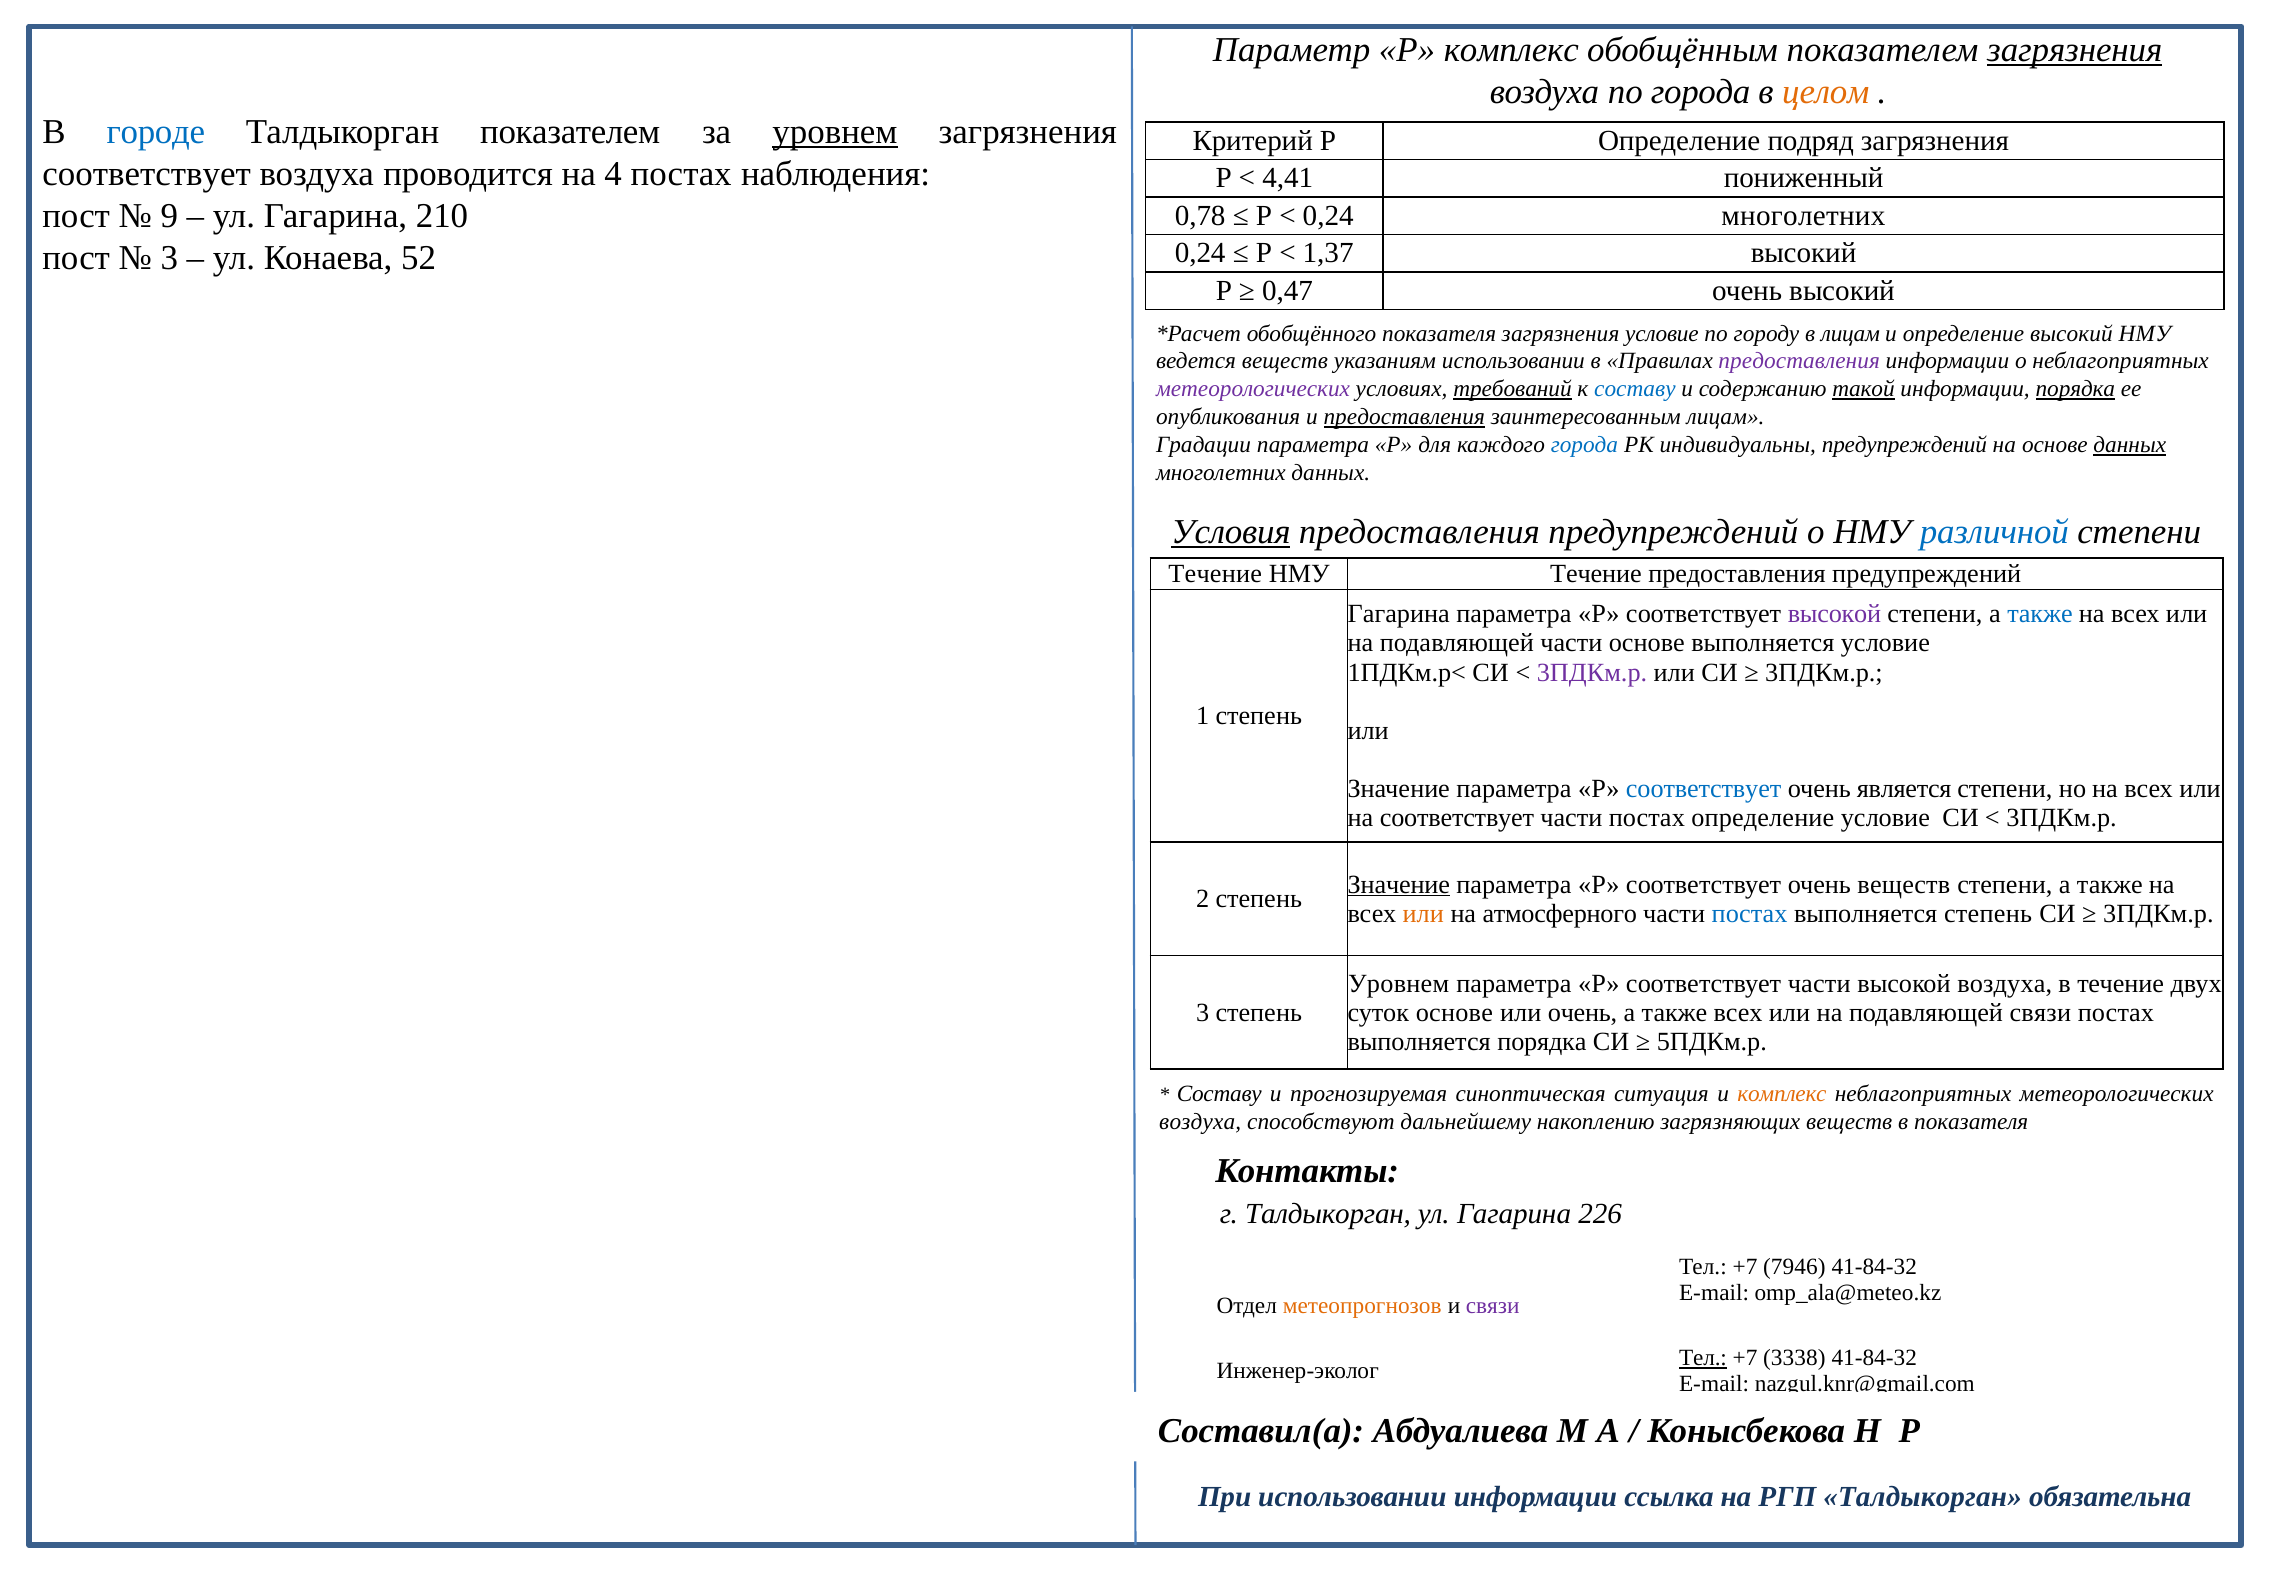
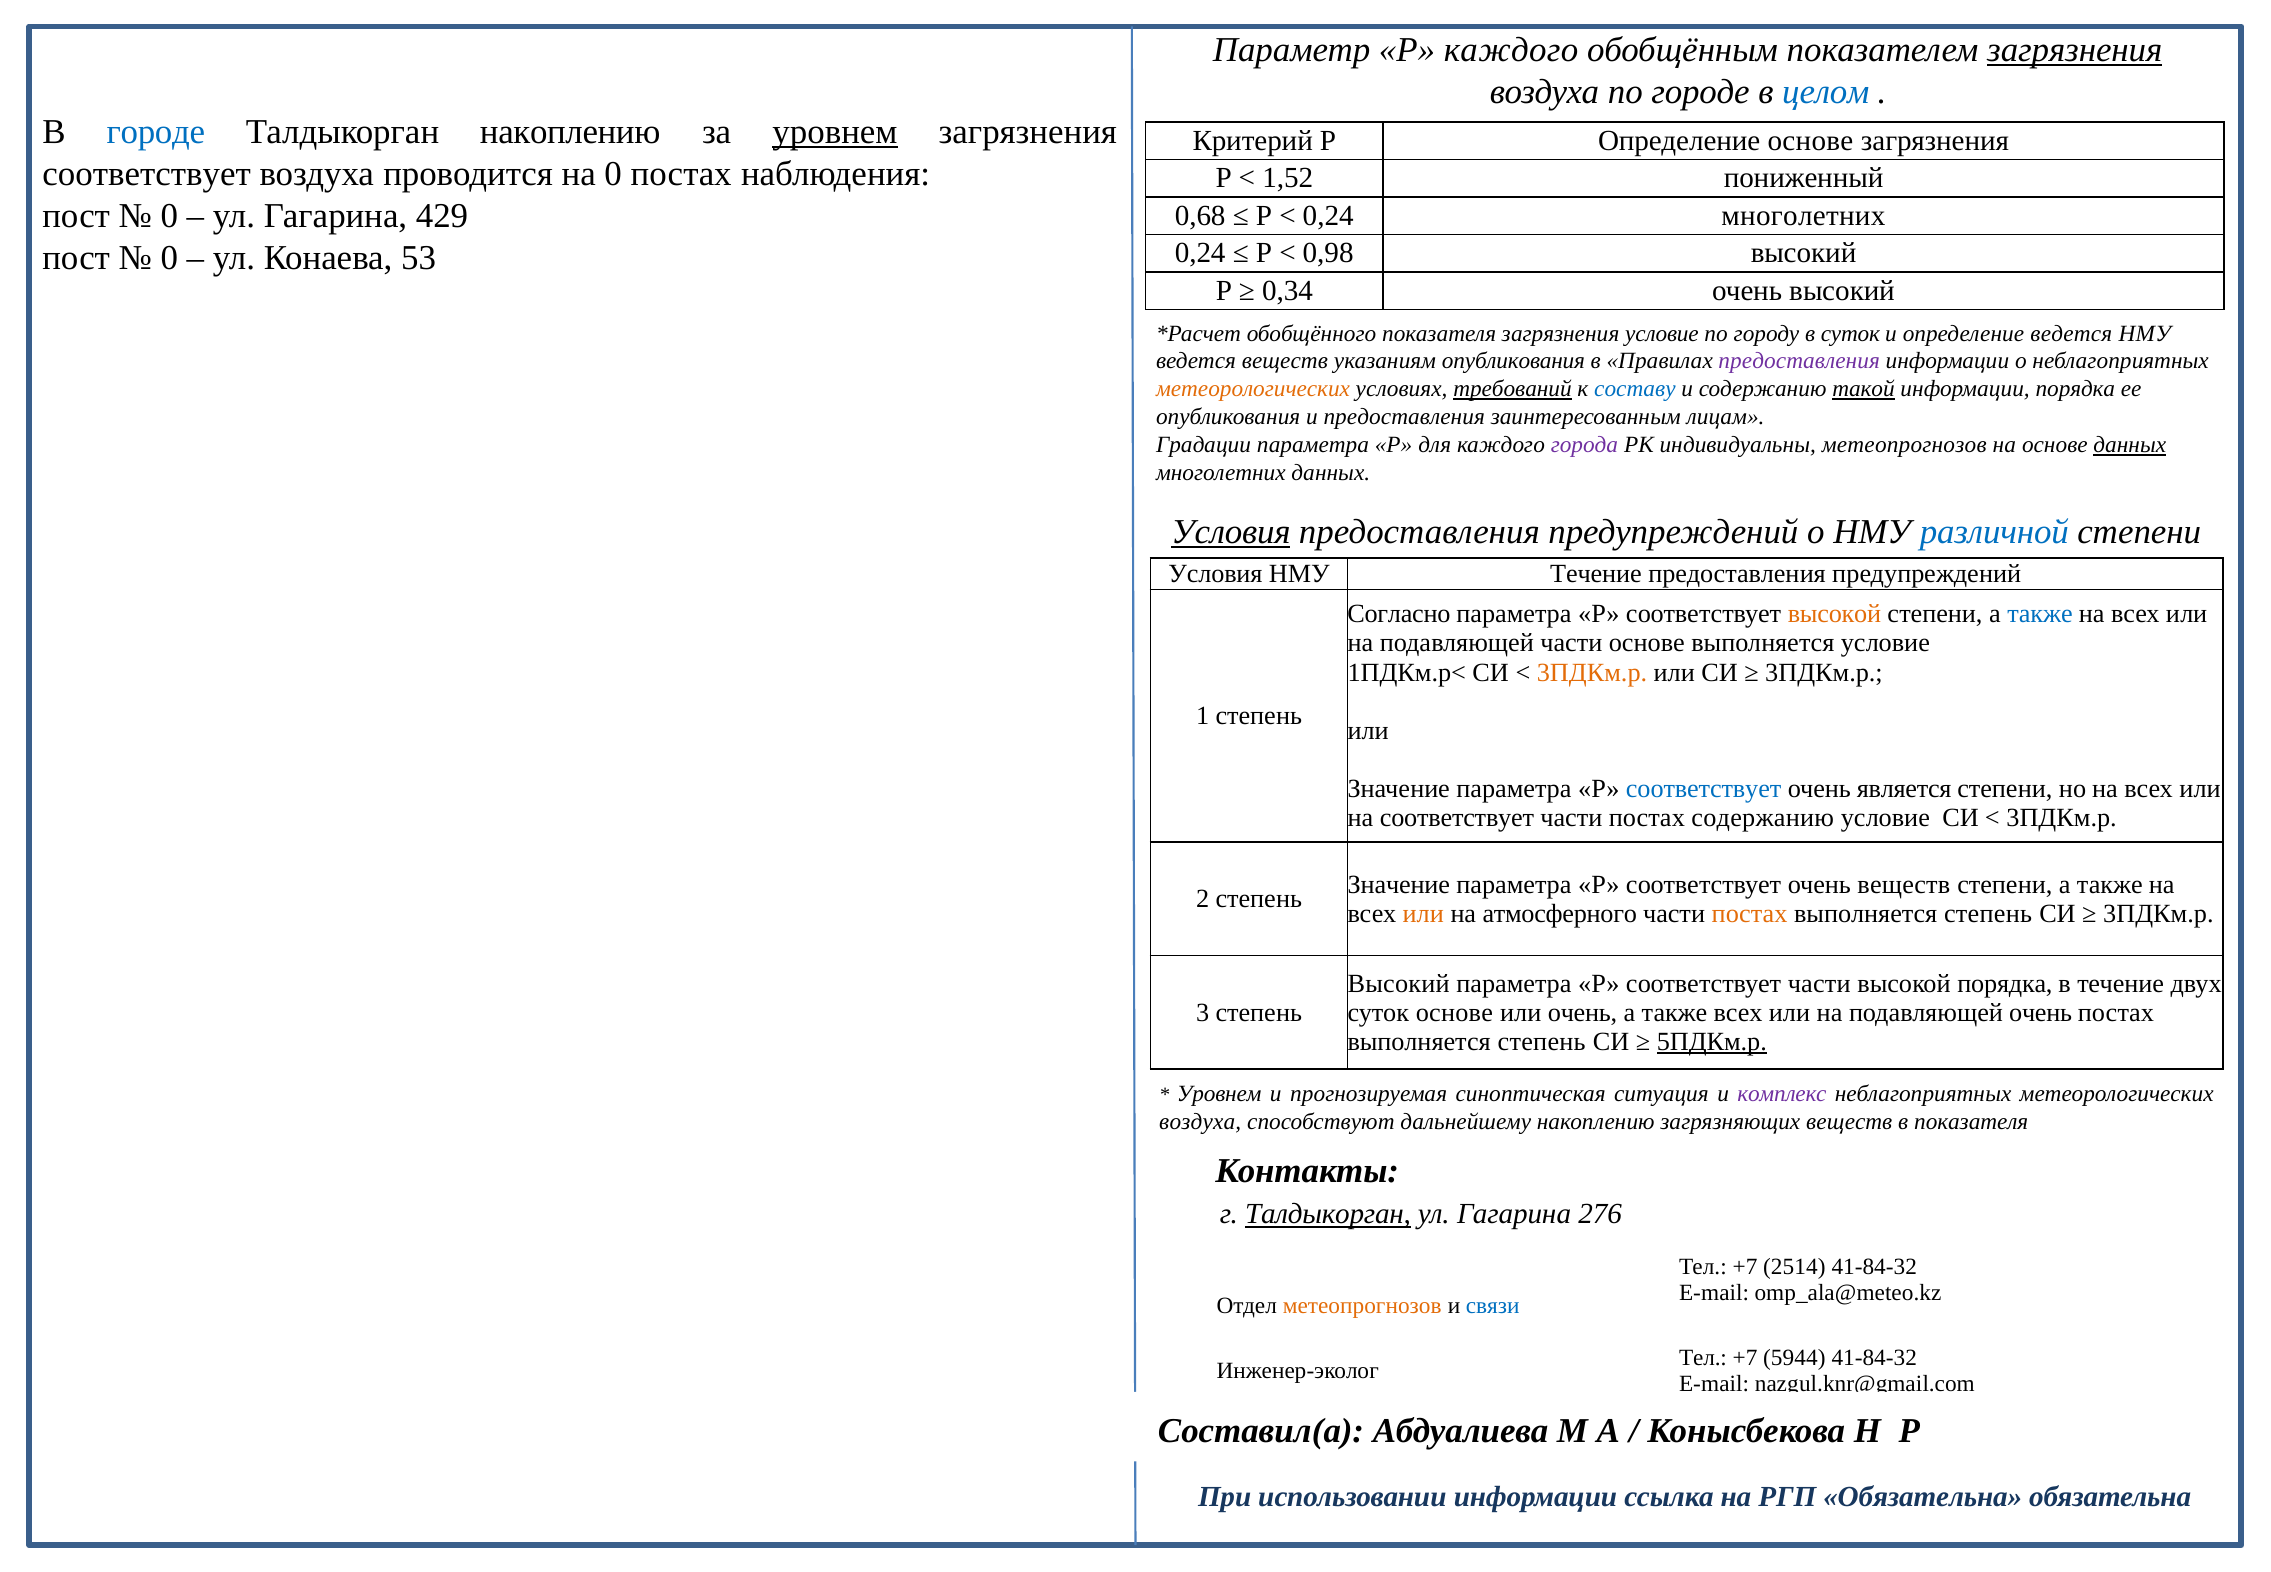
Р комплекс: комплекс -> каждого
по города: города -> городе
целом colour: orange -> blue
Талдыкорган показателем: показателем -> накоплению
Определение подряд: подряд -> основе
на 4: 4 -> 0
4,41: 4,41 -> 1,52
9 at (169, 216): 9 -> 0
210: 210 -> 429
0,78: 0,78 -> 0,68
1,37: 1,37 -> 0,98
3 at (169, 258): 3 -> 0
52: 52 -> 53
0,47: 0,47 -> 0,34
в лицам: лицам -> суток
определение высокий: высокий -> ведется
указаниям использовании: использовании -> опубликования
метеорологических at (1253, 389) colour: purple -> orange
порядка at (2075, 389) underline: present -> none
предоставления at (1404, 417) underline: present -> none
города at (1584, 445) colour: blue -> purple
индивидуальны предупреждений: предупреждений -> метеопрогнозов
Течение at (1215, 574): Течение -> Условия
Гагарина at (1399, 614): Гагарина -> Согласно
высокой at (1834, 614) colour: purple -> orange
3ПДКм.р at (1592, 672) colour: purple -> orange
постах определение: определение -> содержанию
Значение at (1399, 884) underline: present -> none
постах at (1750, 914) colour: blue -> orange
Уровнем at (1399, 984): Уровнем -> Высокий
высокой воздуха: воздуха -> порядка
подавляющей связи: связи -> очень
порядка at (1542, 1042): порядка -> степень
5ПДКм.р underline: none -> present
Составу at (1219, 1094): Составу -> Уровнем
комплекс at (1782, 1094) colour: orange -> purple
Талдыкорган at (1328, 1214) underline: none -> present
226: 226 -> 276
7946: 7946 -> 2514
связи at (1493, 1306) colour: purple -> blue
Тел at (1703, 1358) underline: present -> none
3338: 3338 -> 5944
РГП Талдыкорган: Талдыкорган -> Обязательна
